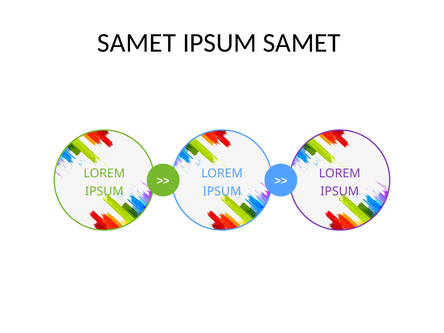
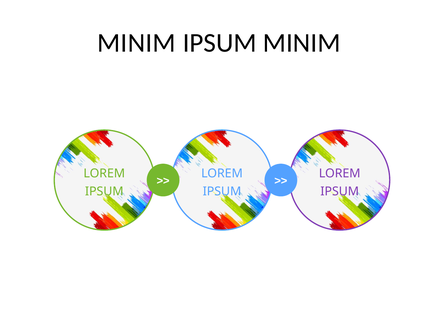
SAMET at (136, 43): SAMET -> MINIM
IPSUM SAMET: SAMET -> MINIM
